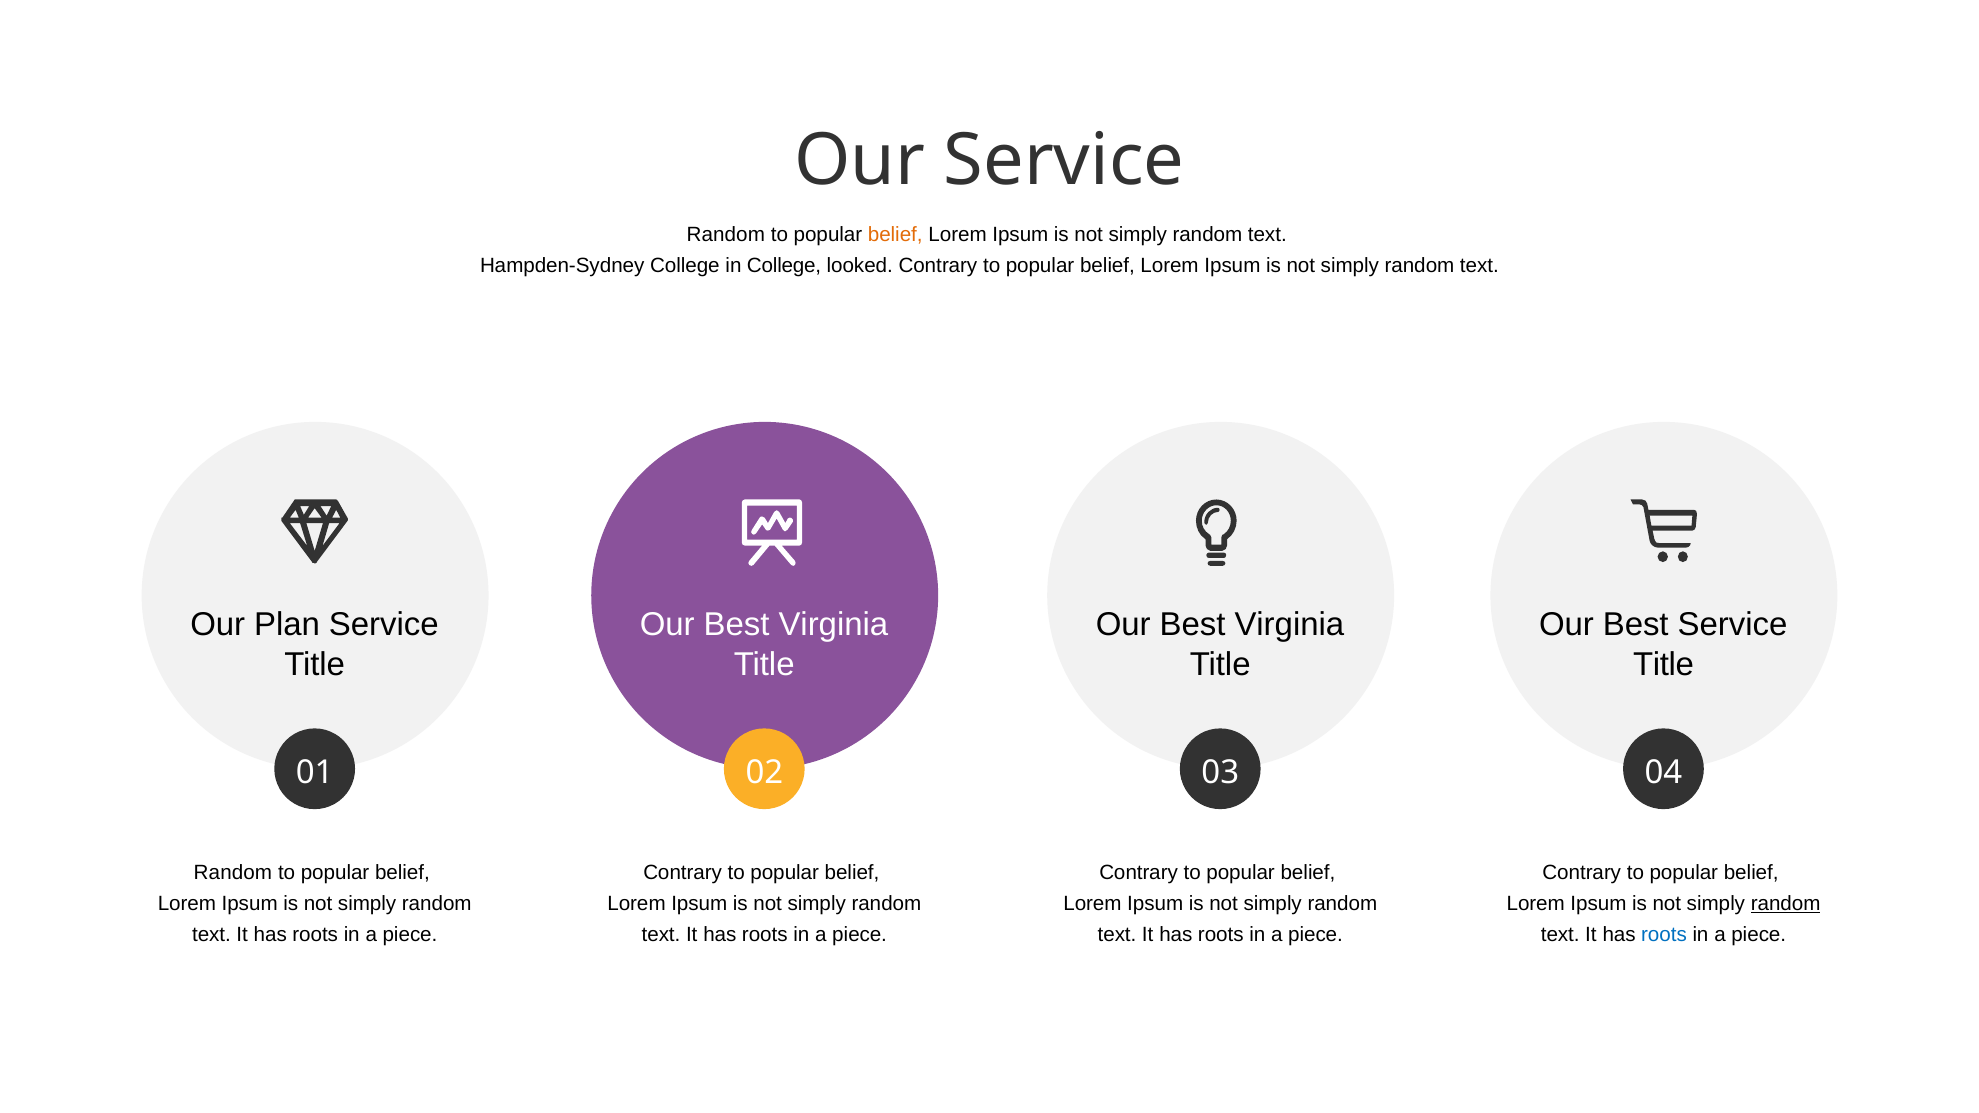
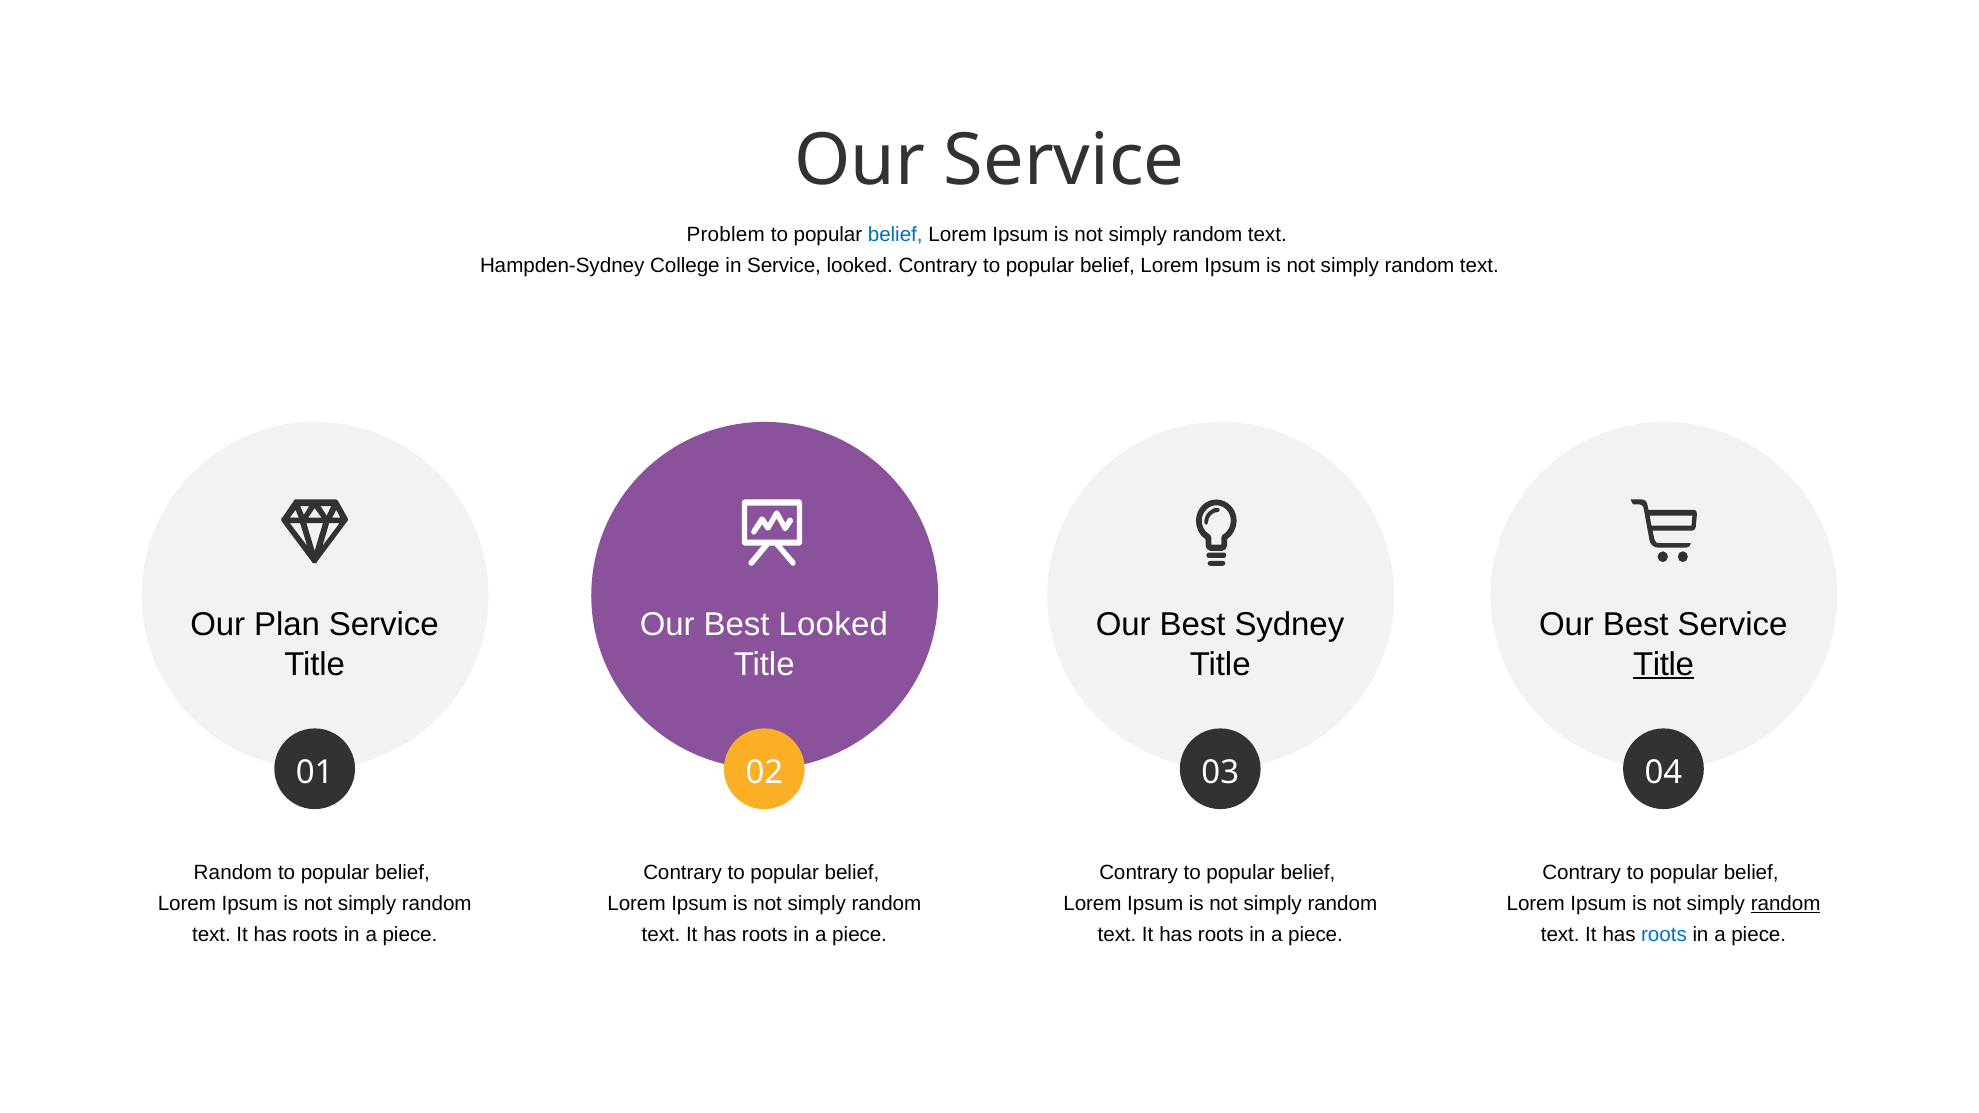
Random at (726, 235): Random -> Problem
belief at (895, 235) colour: orange -> blue
in College: College -> Service
Virginia at (833, 625): Virginia -> Looked
Virginia at (1289, 625): Virginia -> Sydney
Title at (1664, 664) underline: none -> present
